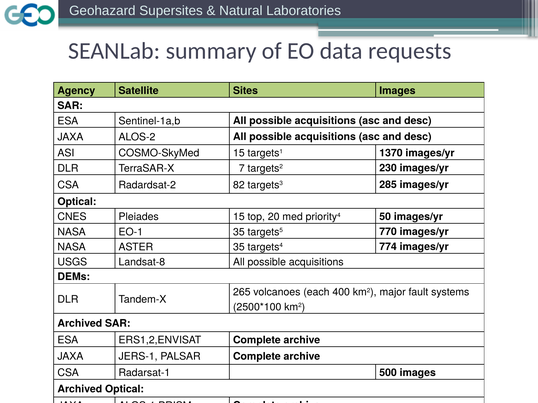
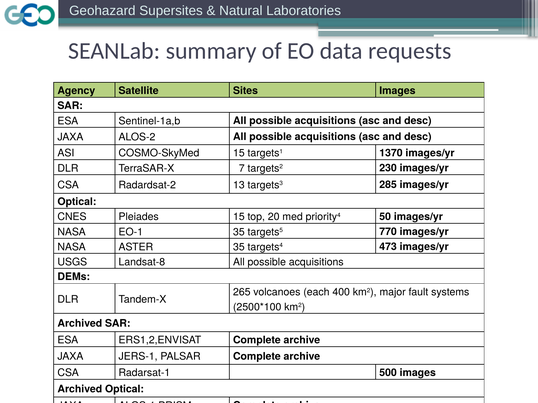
82: 82 -> 13
774: 774 -> 473
